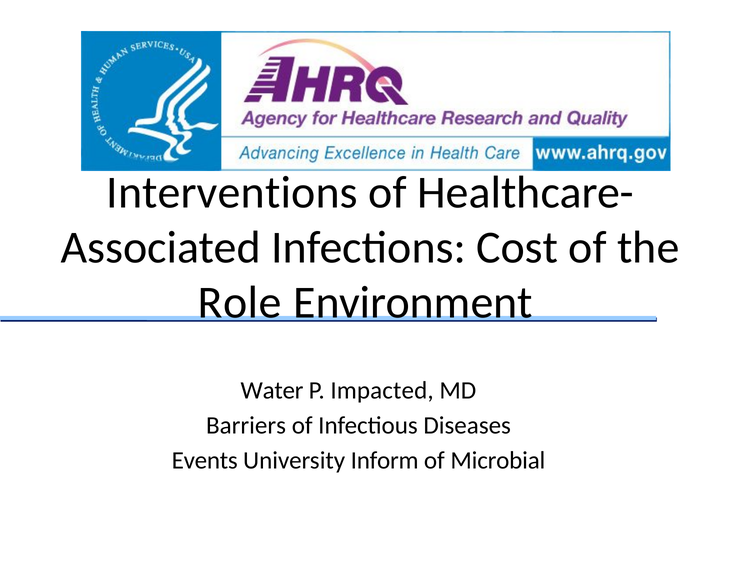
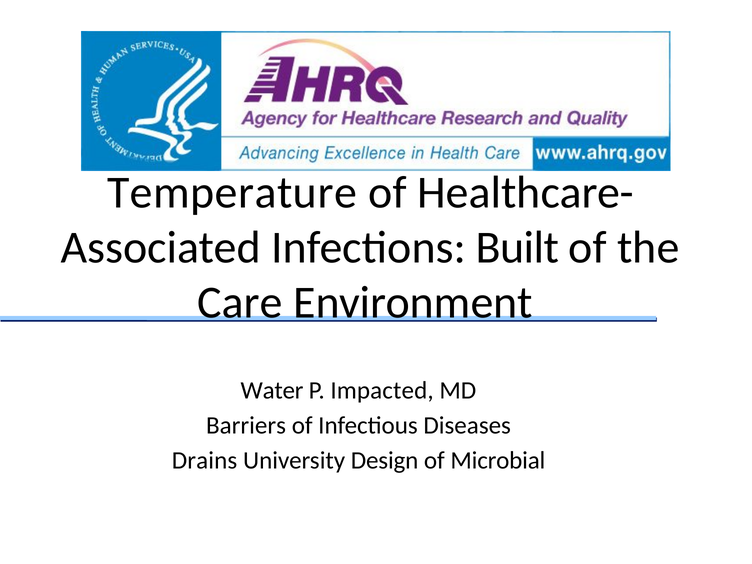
Interventions: Interventions -> Temperature
Cost: Cost -> Built
Role: Role -> Care
Events: Events -> Drains
Inform: Inform -> Design
